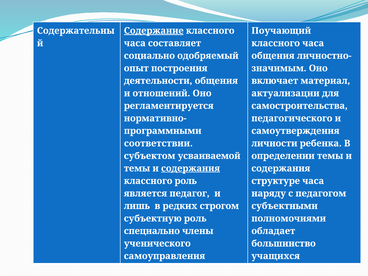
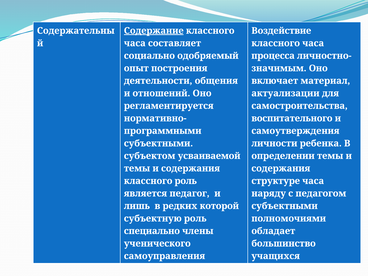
Поучающий: Поучающий -> Воздействие
общения at (273, 56): общения -> процесса
педагогического: педагогического -> воспитательного
соответствии at (158, 143): соответствии -> субъектными
содержания at (191, 168) underline: present -> none
строгом: строгом -> которой
